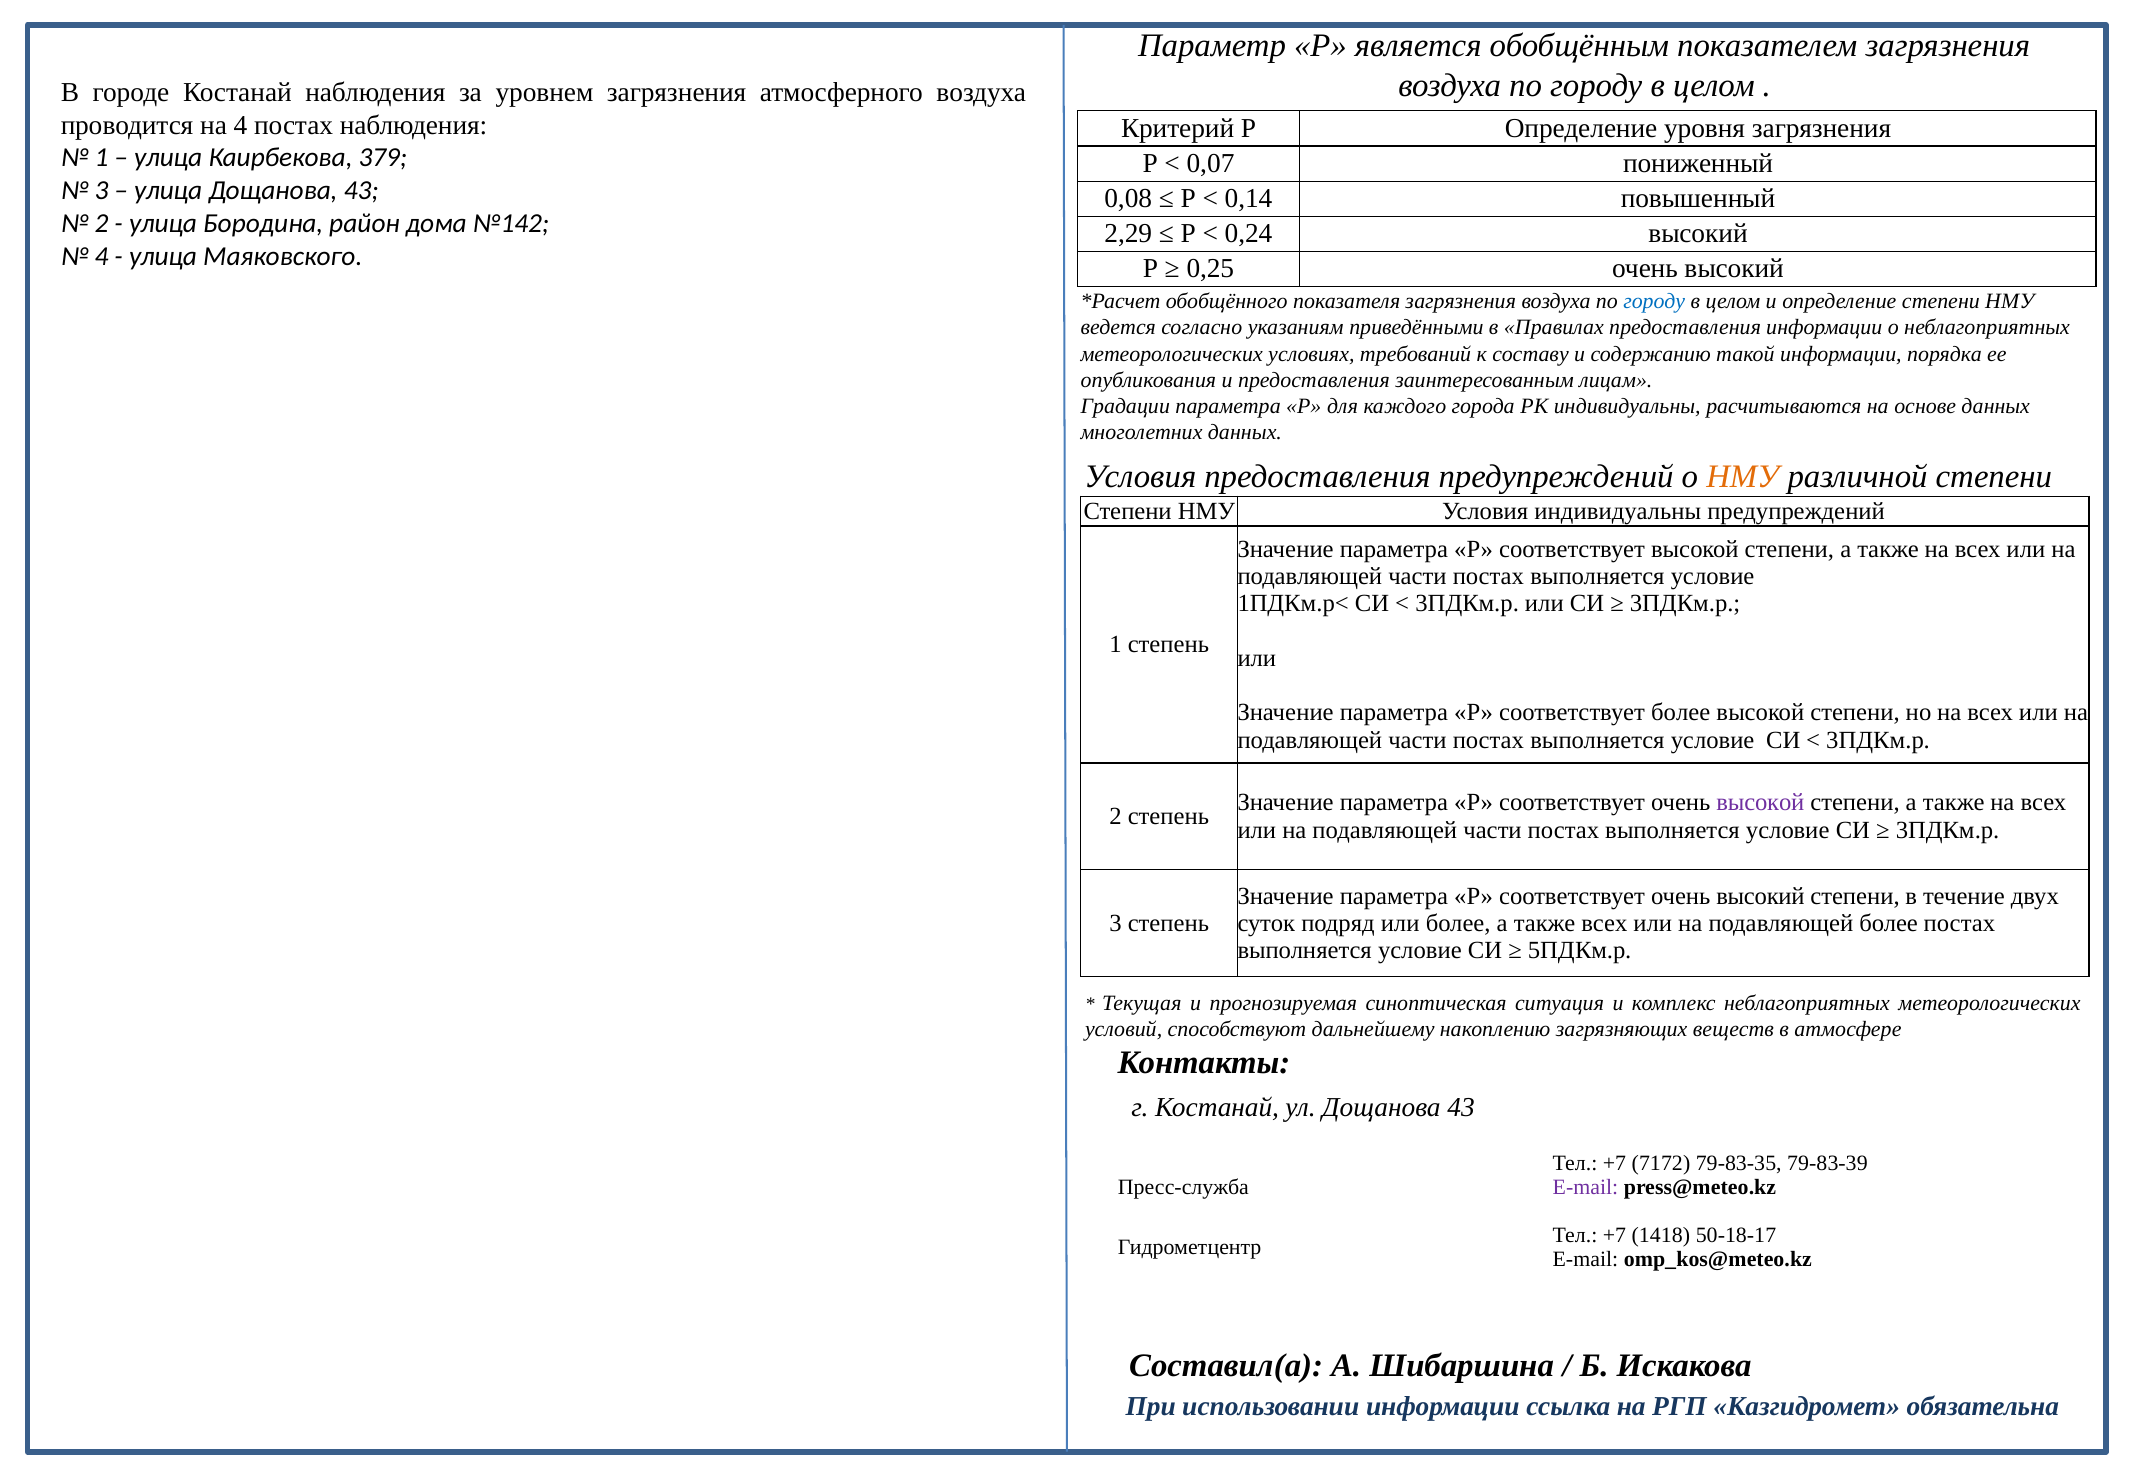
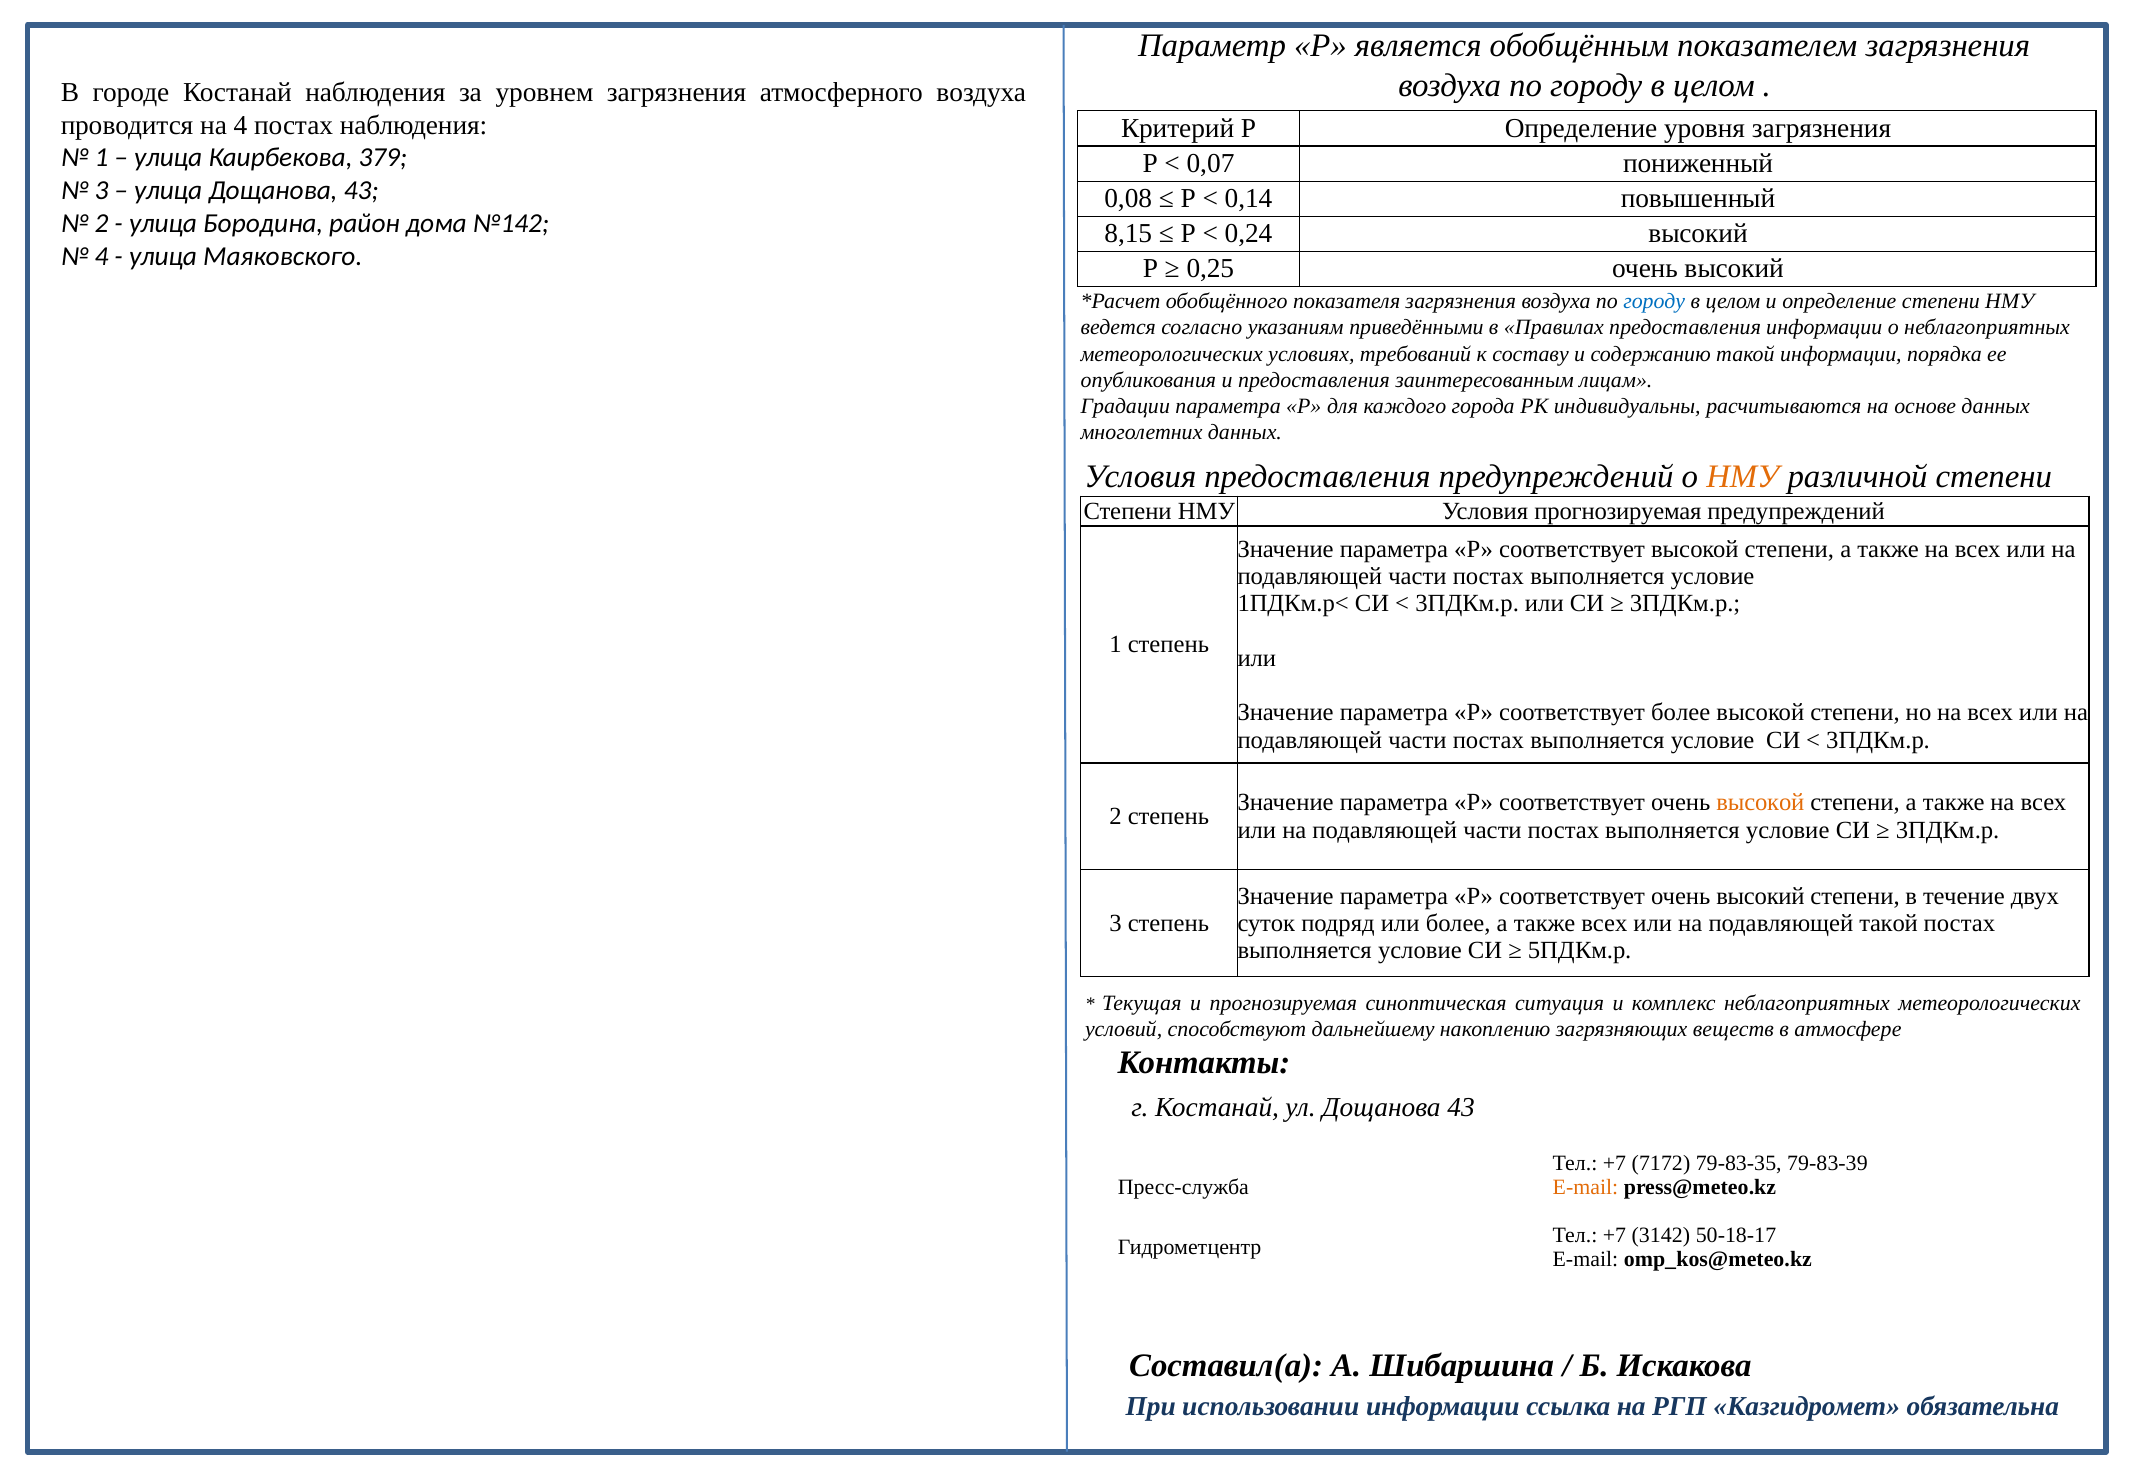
2,29: 2,29 -> 8,15
Условия индивидуальны: индивидуальны -> прогнозируемая
высокой at (1760, 803) colour: purple -> orange
подавляющей более: более -> такой
E-mail at (1585, 1187) colour: purple -> orange
1418: 1418 -> 3142
